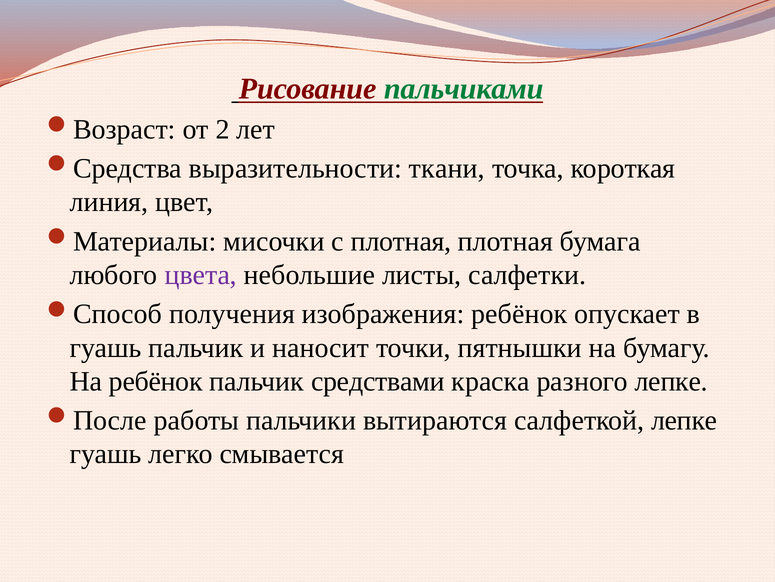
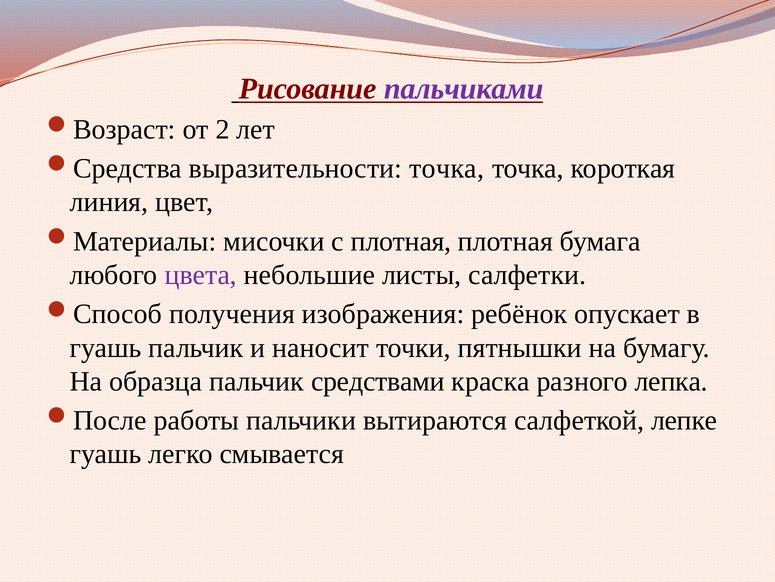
пальчиками colour: green -> purple
выразительности ткани: ткани -> точка
На ребёнок: ребёнок -> образца
разного лепке: лепке -> лепка
